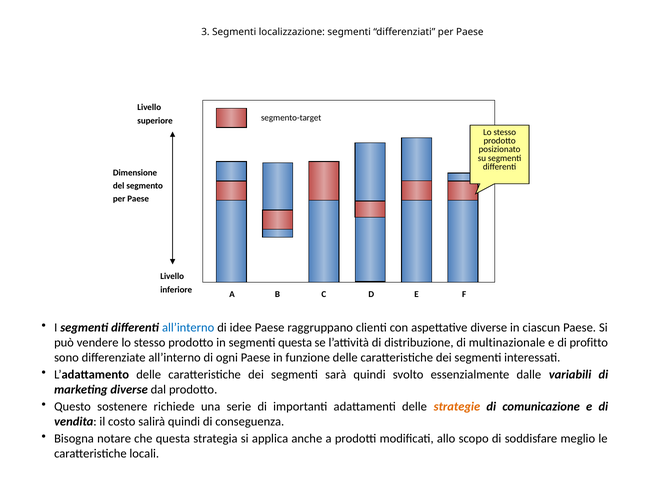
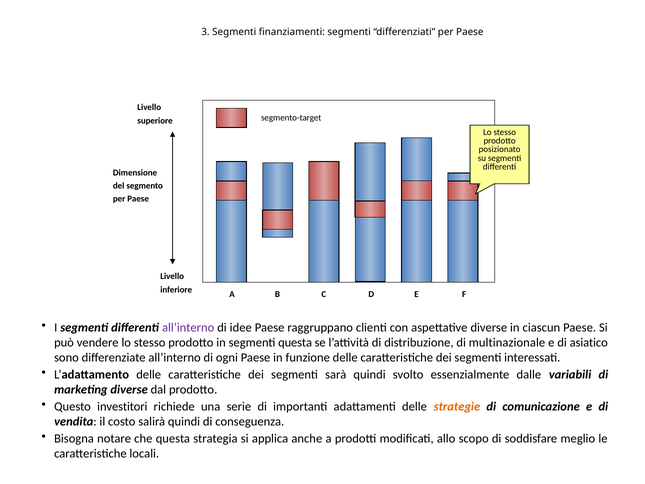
localizzazione: localizzazione -> finanziamenti
all’interno at (188, 328) colour: blue -> purple
profitto: profitto -> asiatico
sostenere: sostenere -> investitori
